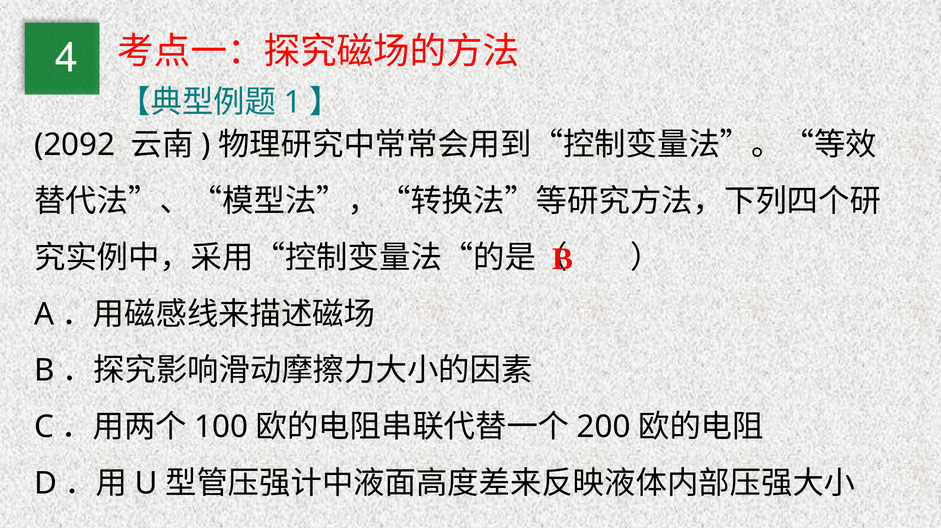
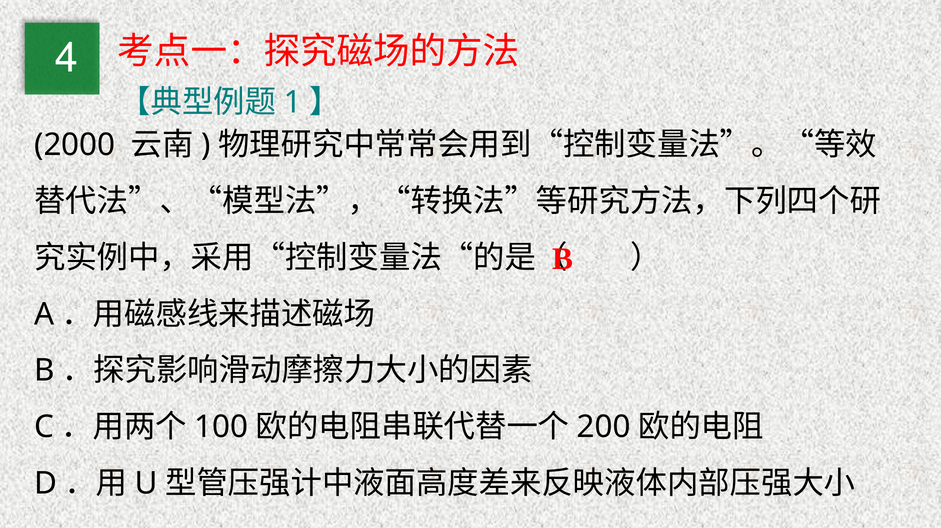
2092: 2092 -> 2000
